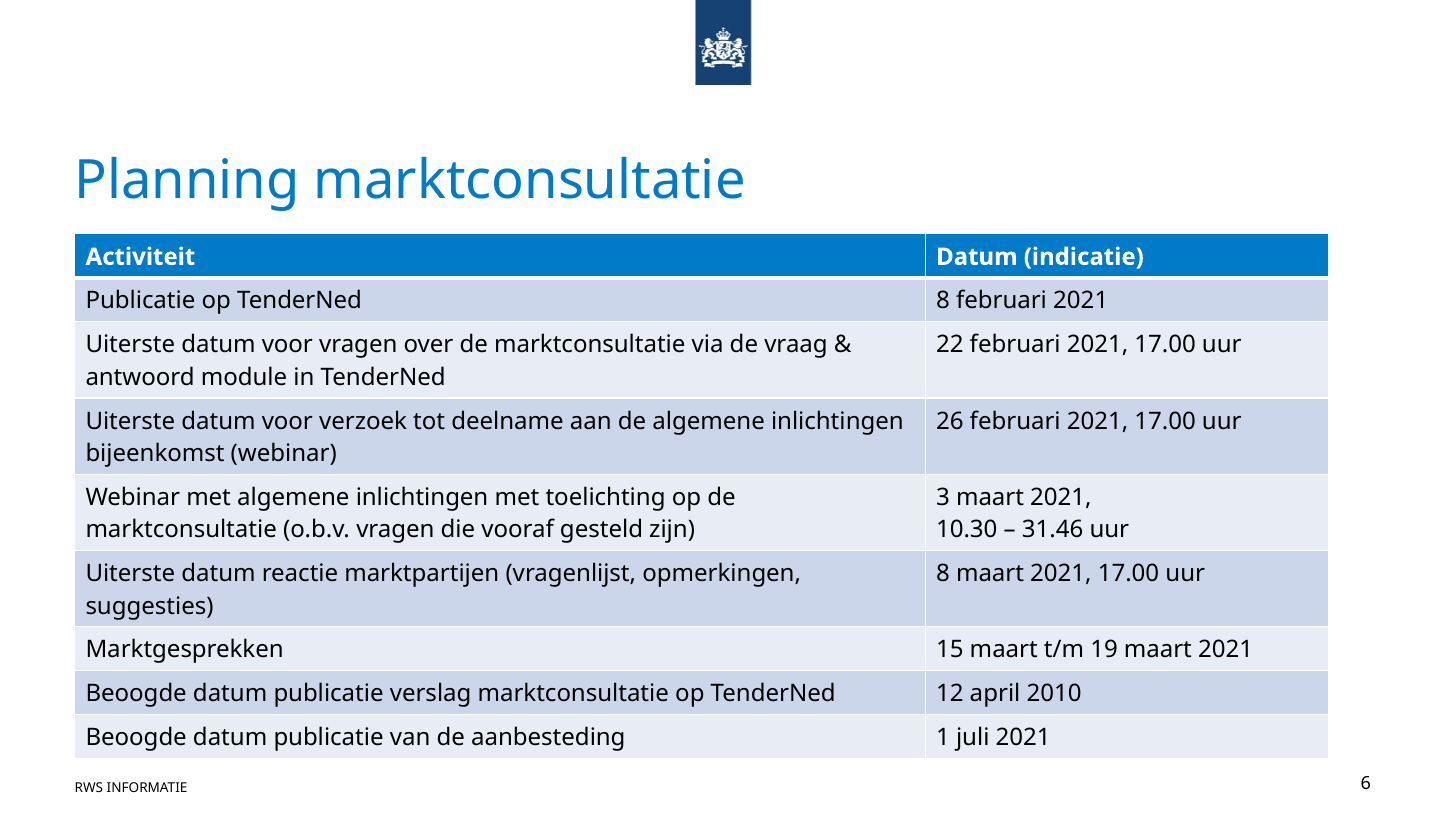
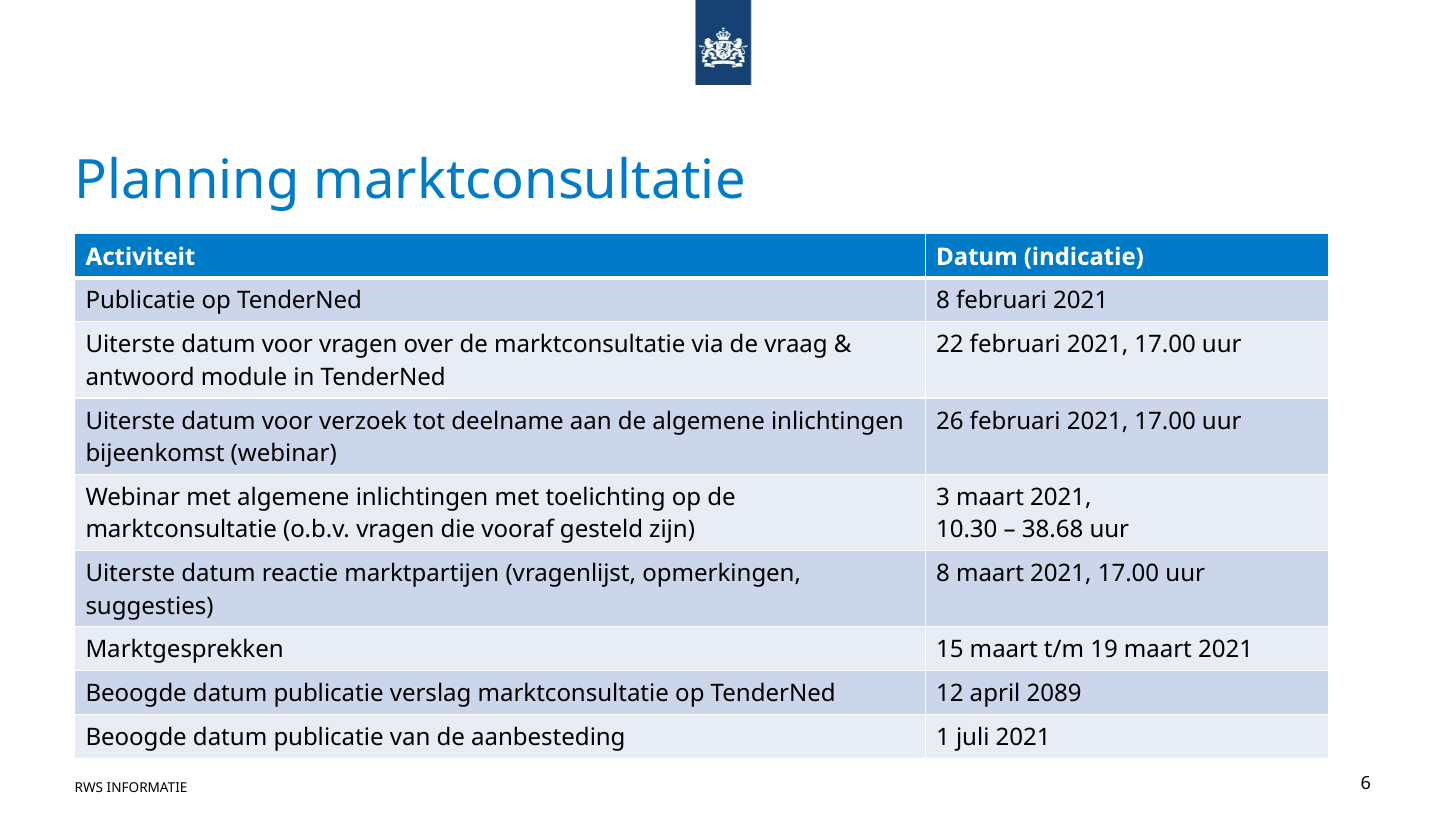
31.46: 31.46 -> 38.68
2010: 2010 -> 2089
